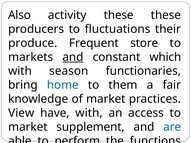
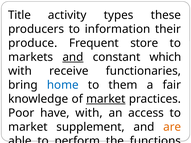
Also: Also -> Title
activity these: these -> types
fluctuations: fluctuations -> information
season: season -> receive
market at (106, 99) underline: none -> present
View: View -> Poor
are colour: blue -> orange
